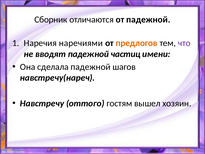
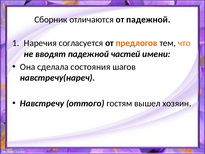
наречиями: наречиями -> согласуется
что colour: purple -> orange
частиц: частиц -> частей
сделала падежной: падежной -> состояния
